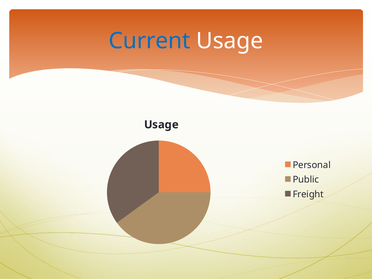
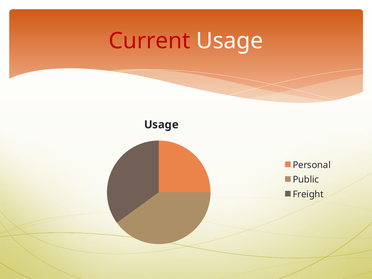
Current colour: blue -> red
